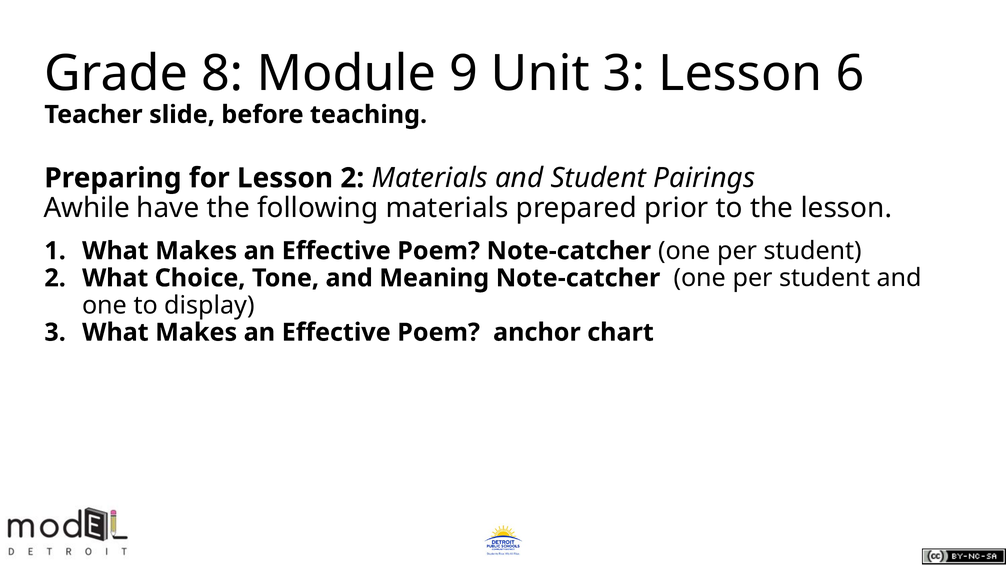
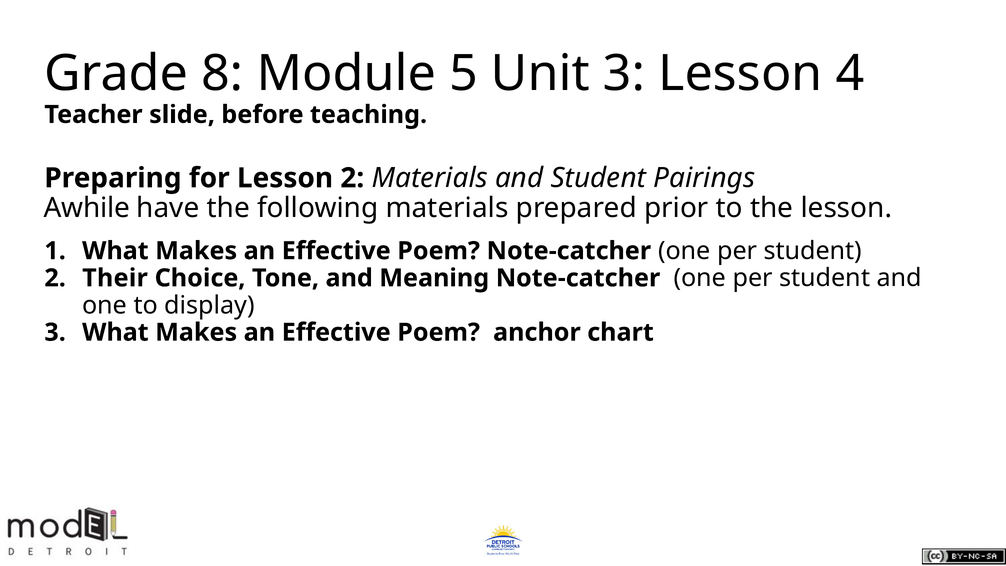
9: 9 -> 5
6: 6 -> 4
2 What: What -> Their
